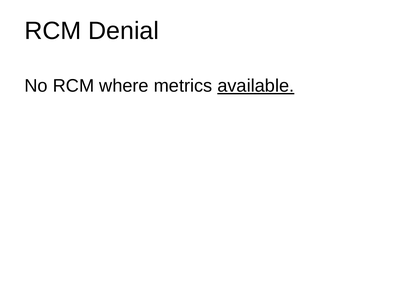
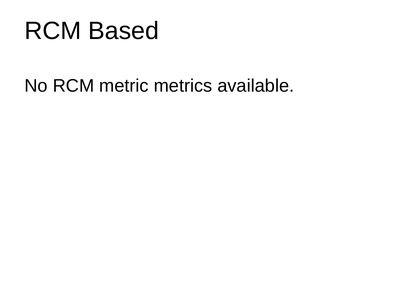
Denial: Denial -> Based
where: where -> metric
available underline: present -> none
